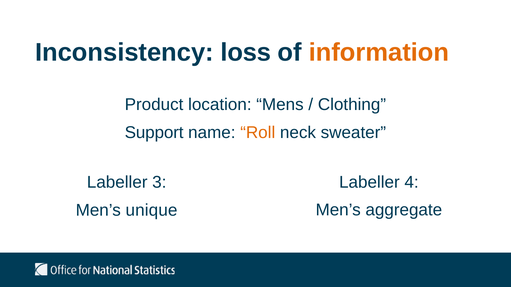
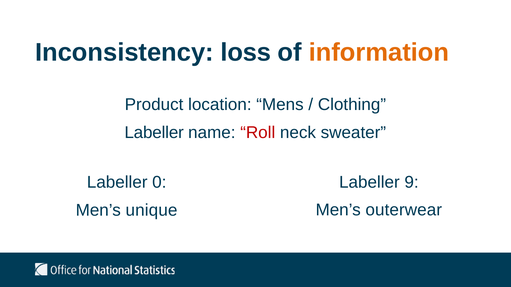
Support at (154, 133): Support -> Labeller
Roll colour: orange -> red
4: 4 -> 9
3: 3 -> 0
aggregate: aggregate -> outerwear
